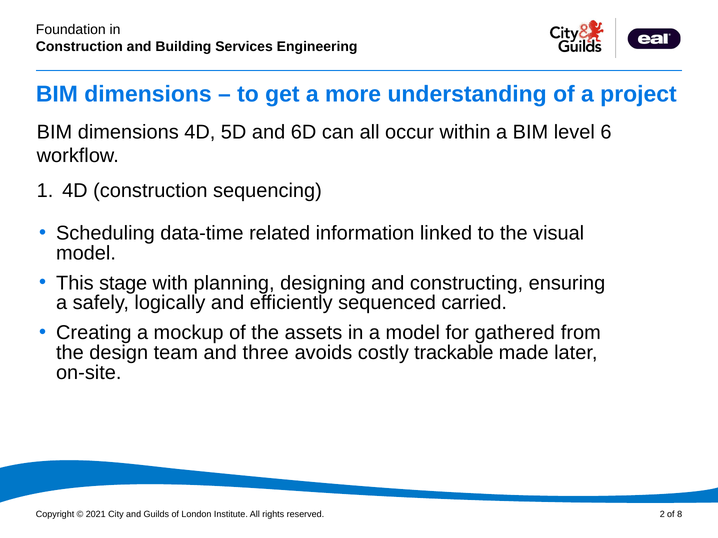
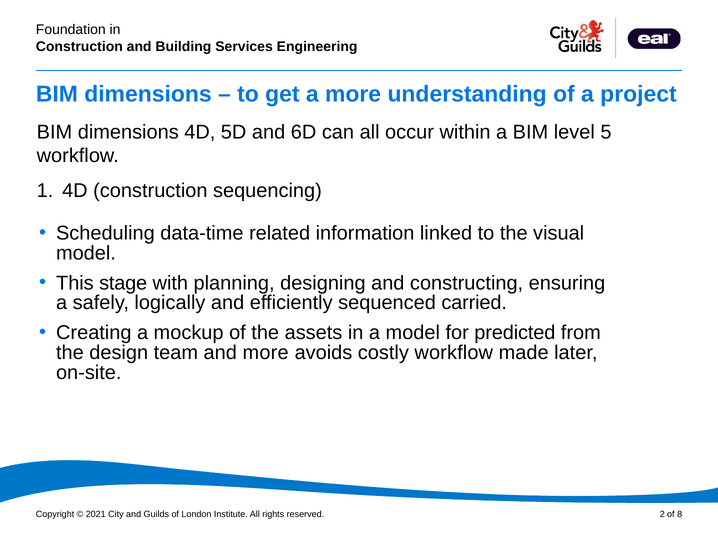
6: 6 -> 5
gathered: gathered -> predicted
and three: three -> more
costly trackable: trackable -> workflow
